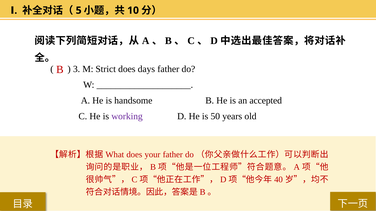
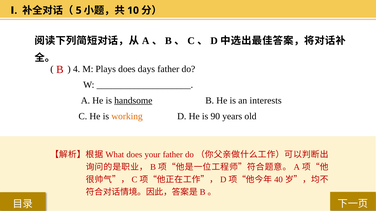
3: 3 -> 4
Strict: Strict -> Plays
handsome underline: none -> present
accepted: accepted -> interests
working colour: purple -> orange
50: 50 -> 90
